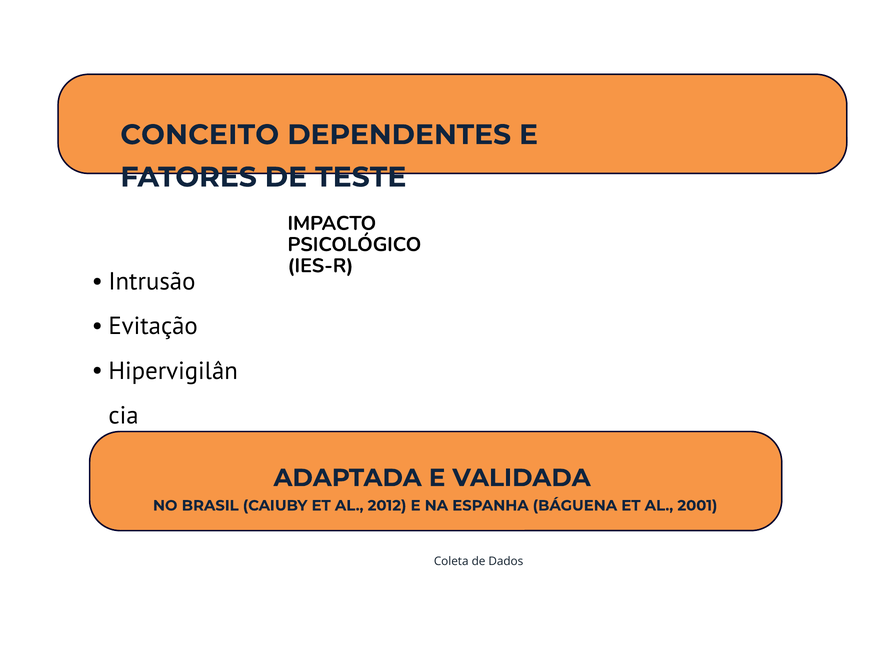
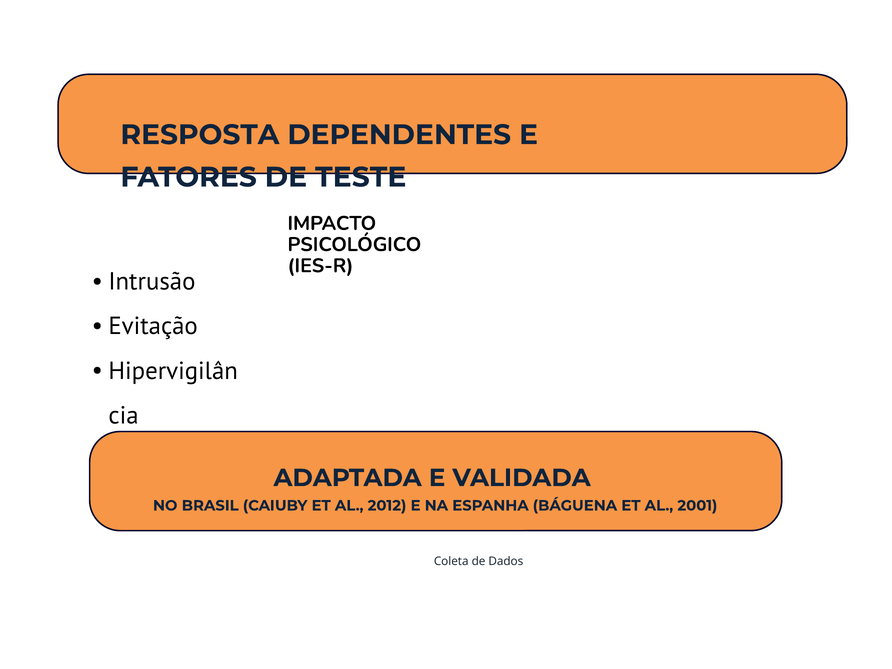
CONCEITO: CONCEITO -> RESPOSTA
